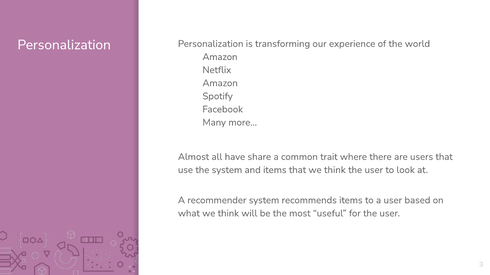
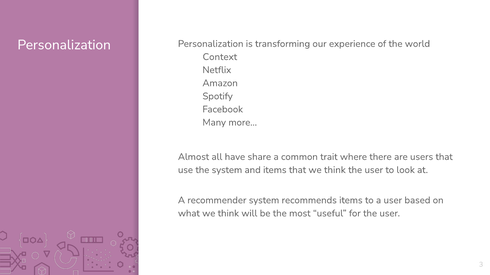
Amazon at (220, 57): Amazon -> Context
